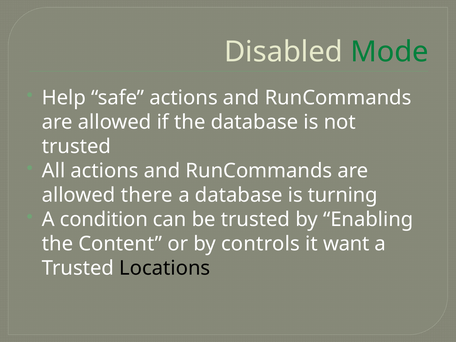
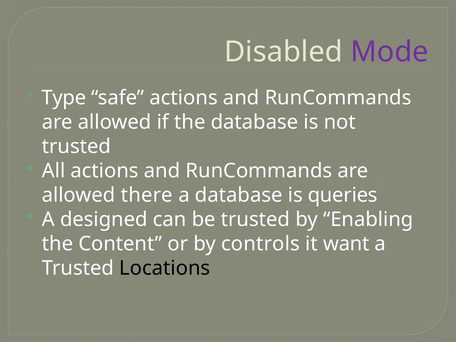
Mode colour: green -> purple
Help: Help -> Type
turning: turning -> queries
condition: condition -> designed
